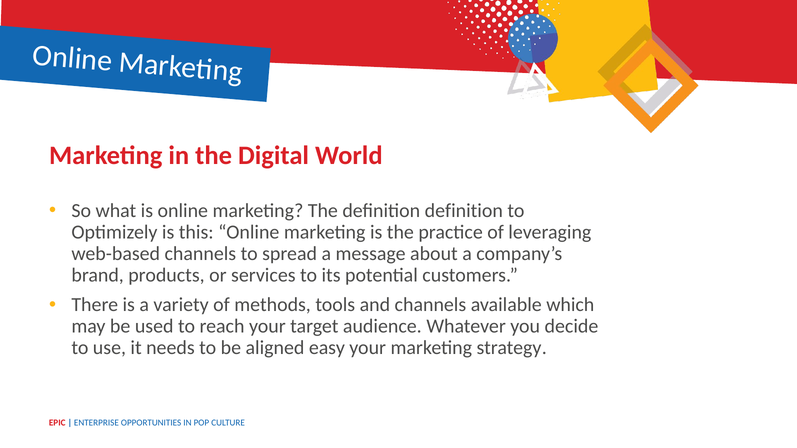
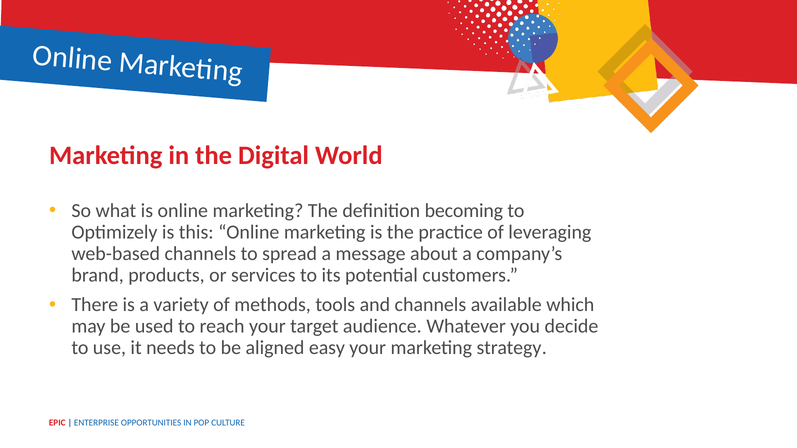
definition definition: definition -> becoming
